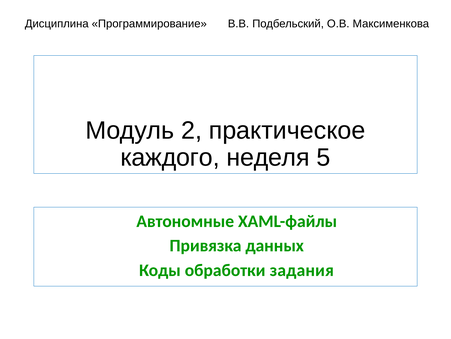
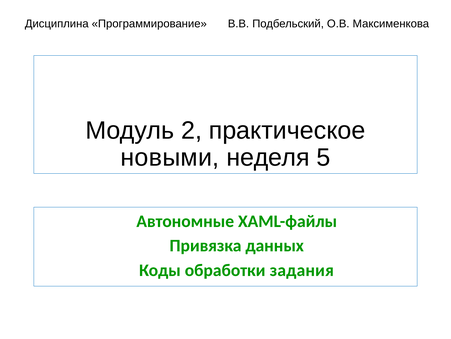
каждого: каждого -> новыми
